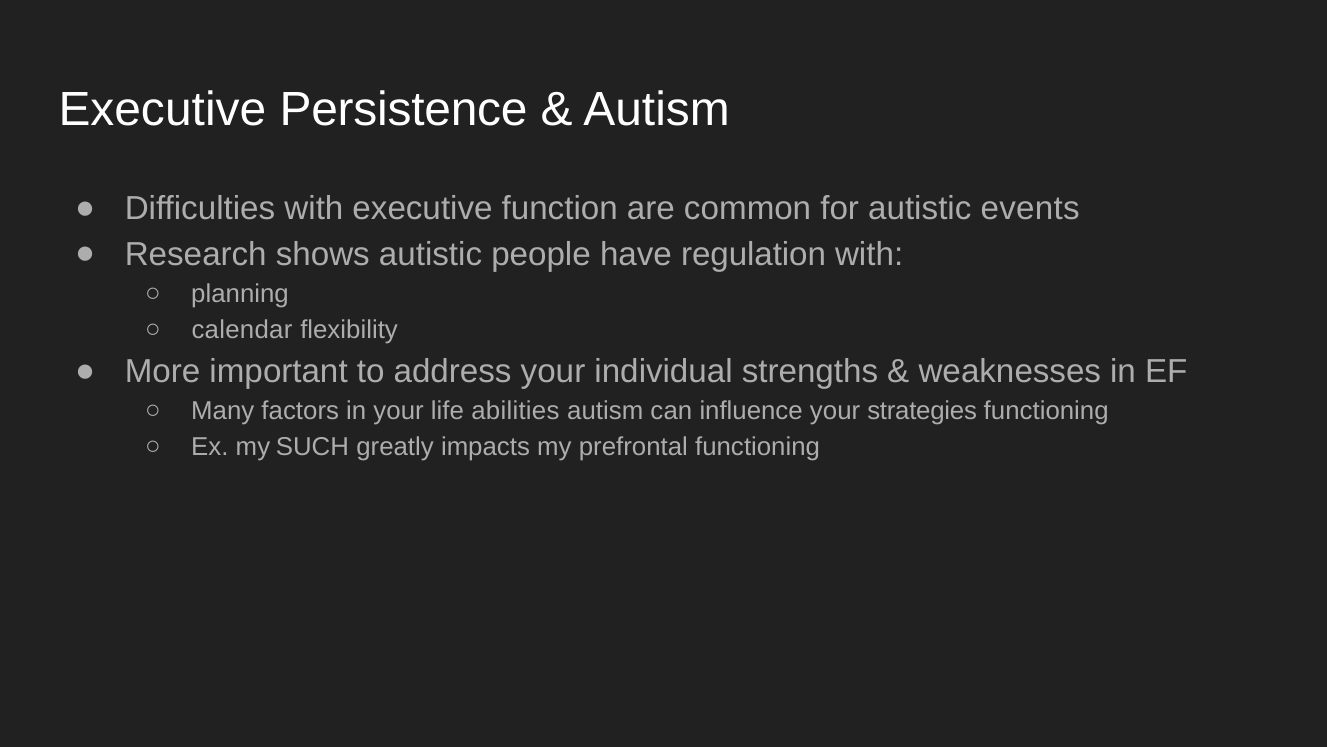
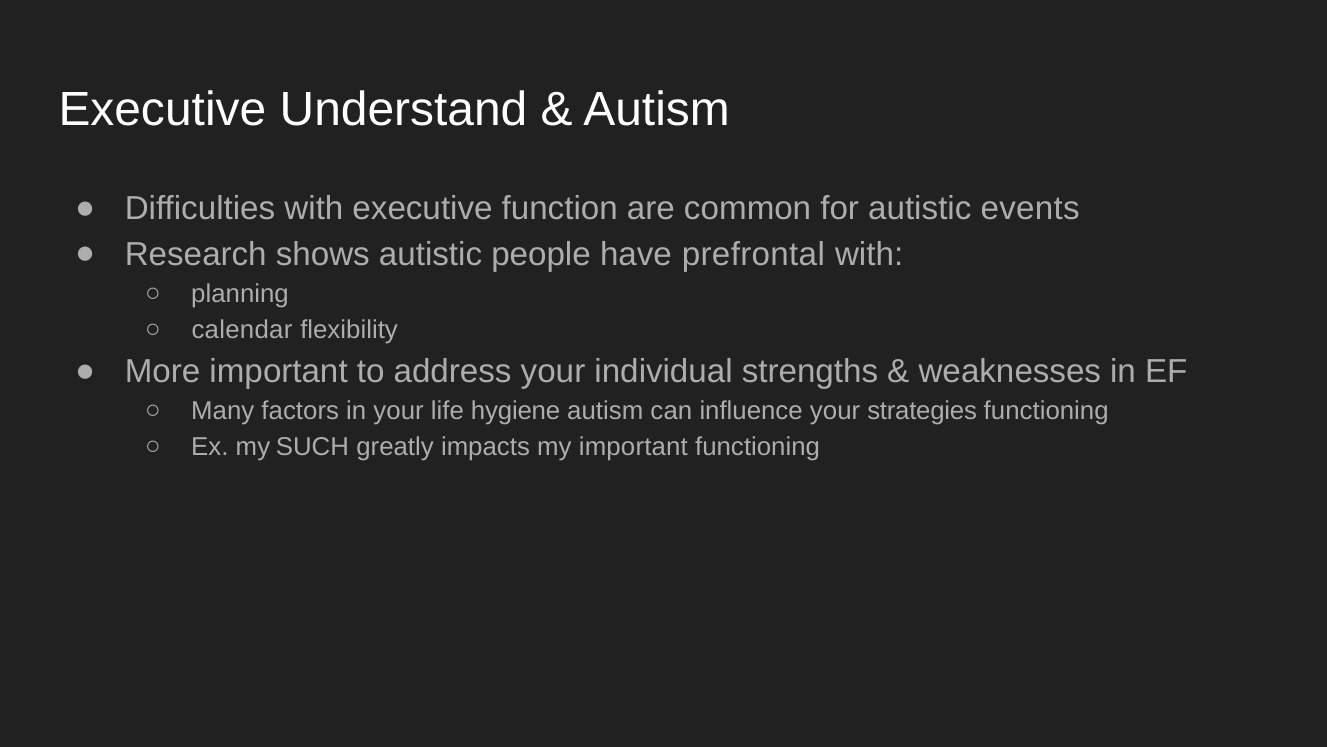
Persistence: Persistence -> Understand
regulation: regulation -> prefrontal
abilities: abilities -> hygiene
my prefrontal: prefrontal -> important
